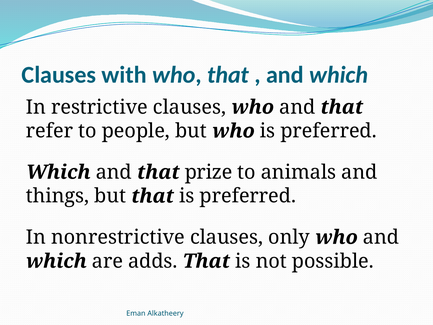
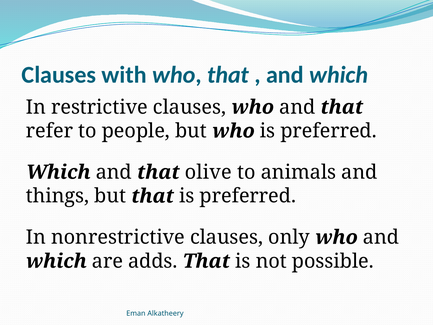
prize: prize -> olive
